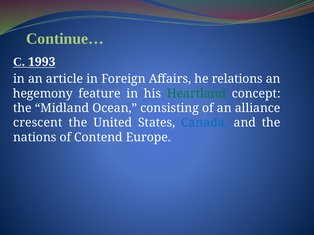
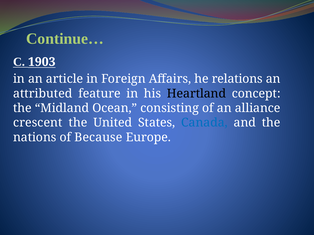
1993: 1993 -> 1903
hegemony: hegemony -> attributed
Heartland colour: green -> black
Contend: Contend -> Because
